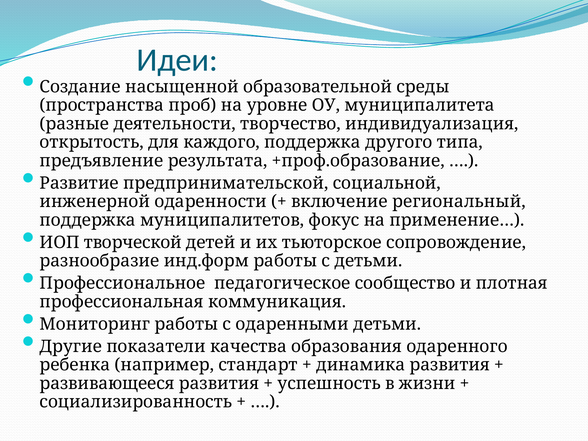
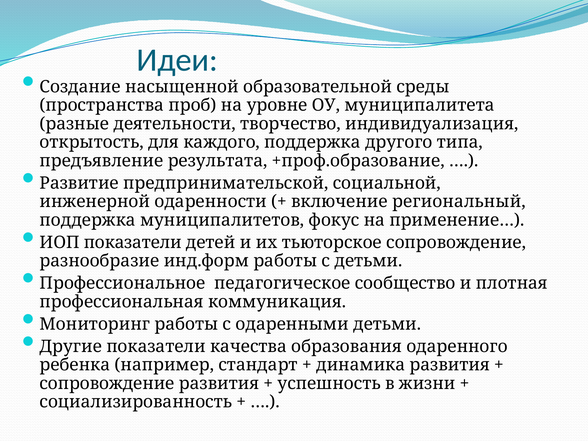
ИОП творческой: творческой -> показатели
развивающееся at (107, 383): развивающееся -> сопровождение
